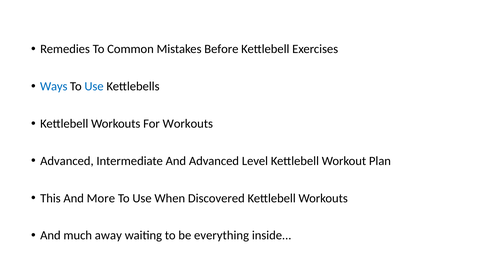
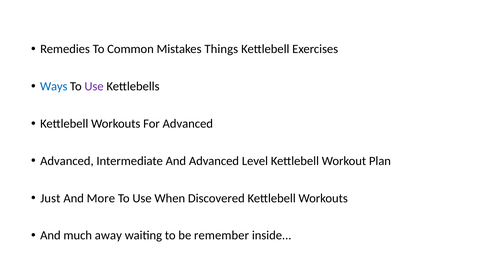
Before: Before -> Things
Use at (94, 86) colour: blue -> purple
For Workouts: Workouts -> Advanced
This: This -> Just
everything: everything -> remember
